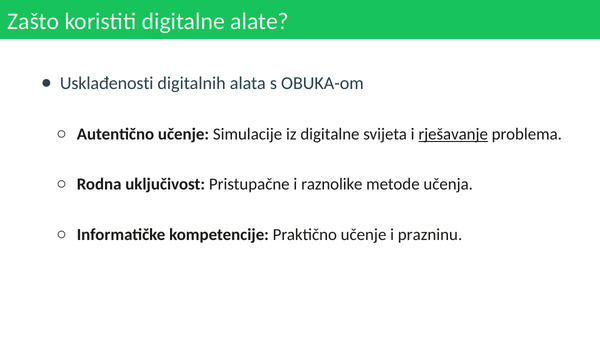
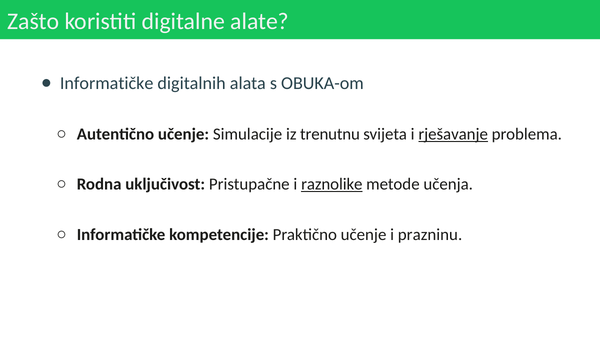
Usklađenosti at (107, 83): Usklađenosti -> Informatičke
iz digitalne: digitalne -> trenutnu
raznolike underline: none -> present
